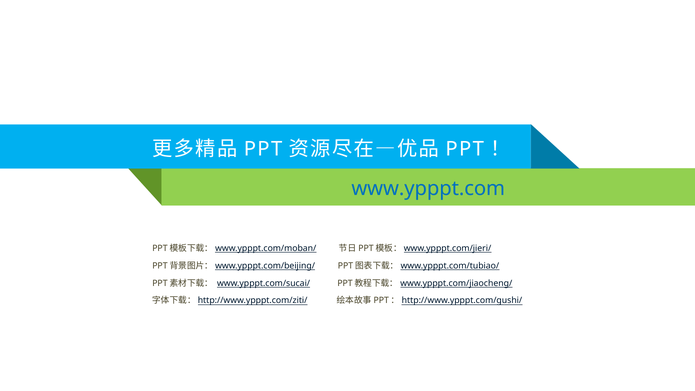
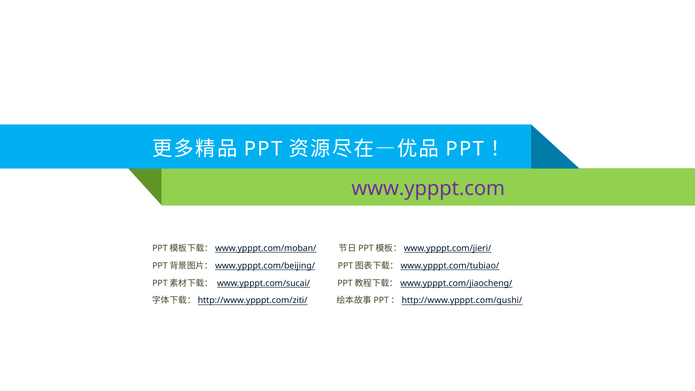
www.ypppt.com colour: blue -> purple
